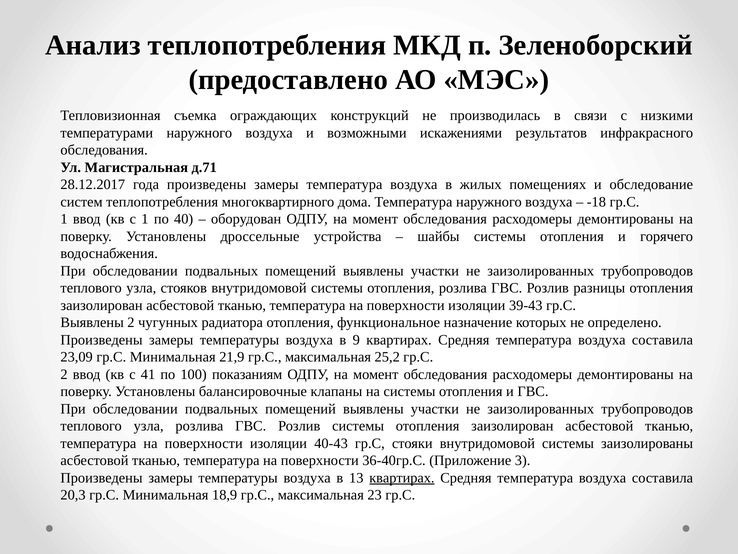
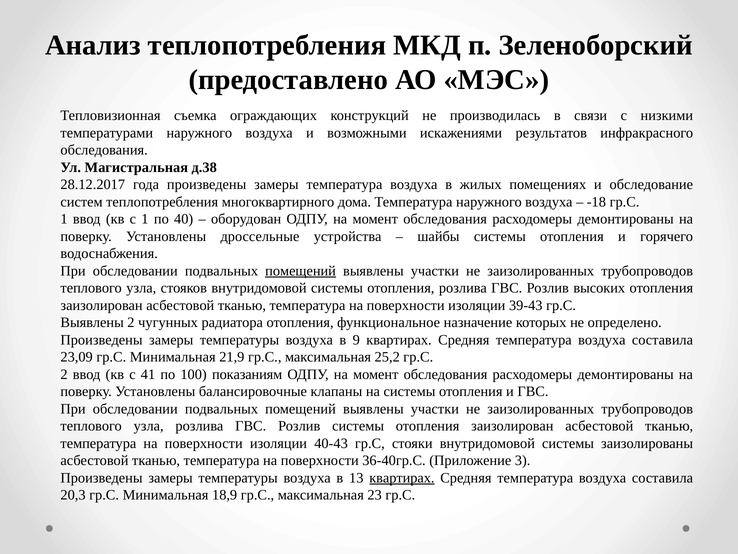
д.71: д.71 -> д.38
помещений at (301, 271) underline: none -> present
разницы: разницы -> высоких
